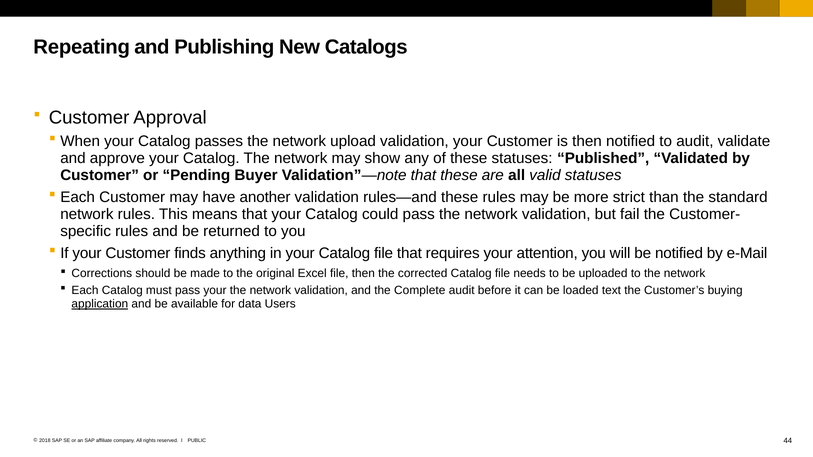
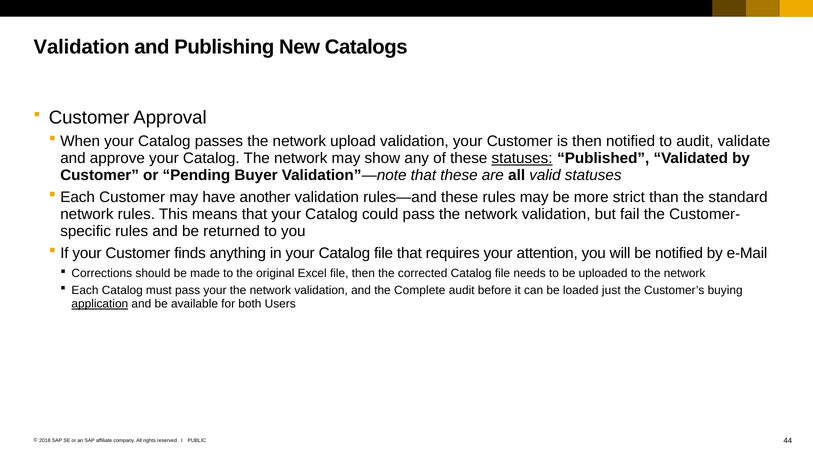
Repeating at (82, 47): Repeating -> Validation
statuses at (522, 158) underline: none -> present
text: text -> just
data: data -> both
